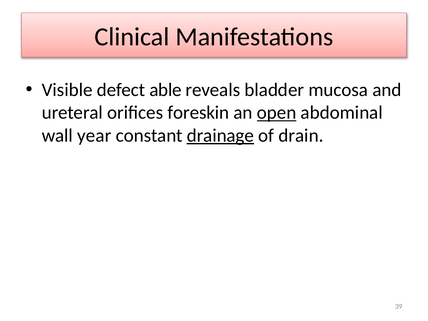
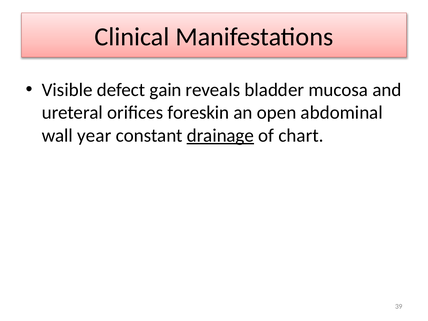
able: able -> gain
open underline: present -> none
drain: drain -> chart
